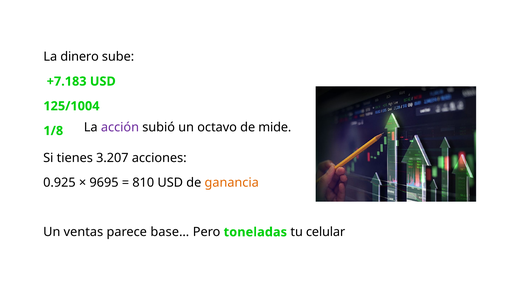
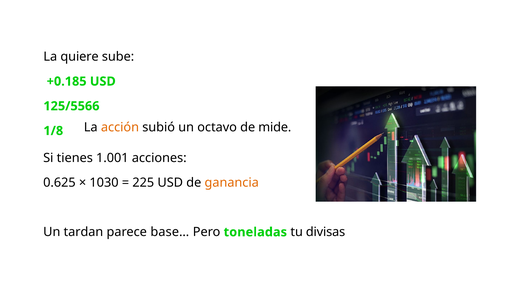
dinero: dinero -> quiere
+7.183: +7.183 -> +0.185
125/1004: 125/1004 -> 125/5566
acción colour: purple -> orange
3.207: 3.207 -> 1.001
0.925: 0.925 -> 0.625
9695: 9695 -> 1030
810: 810 -> 225
ventas: ventas -> tardan
celular: celular -> divisas
